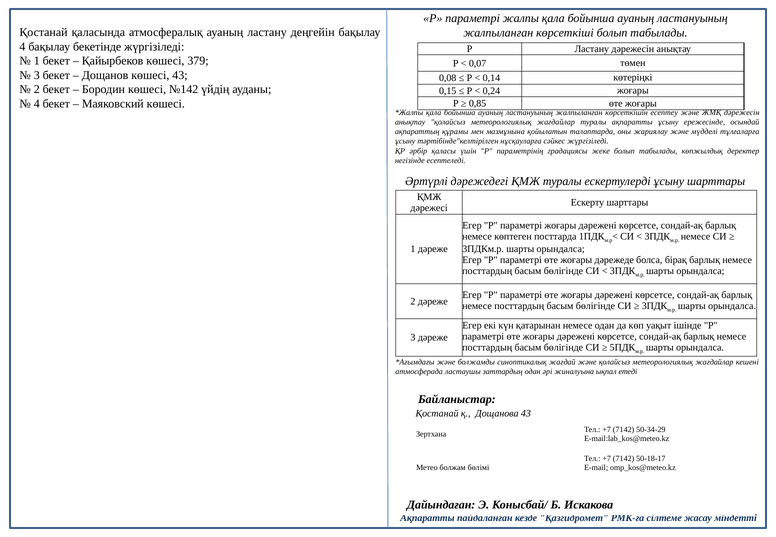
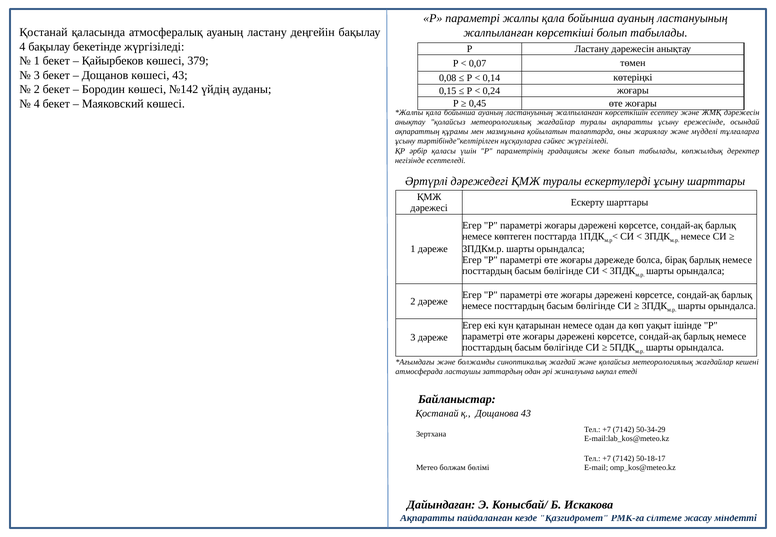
0,85: 0,85 -> 0,45
